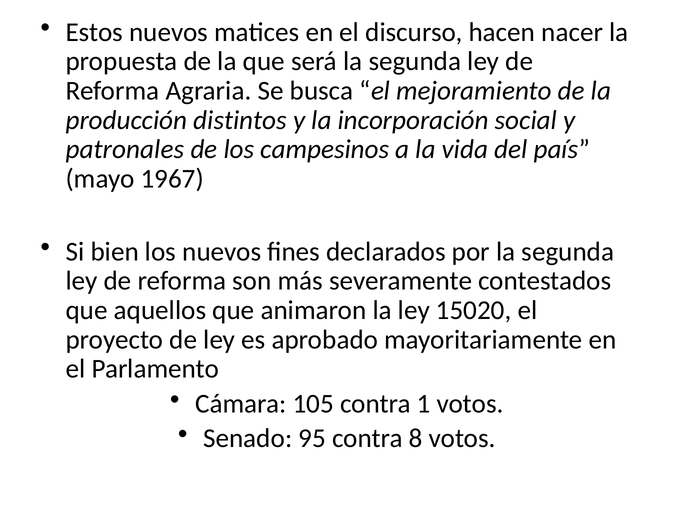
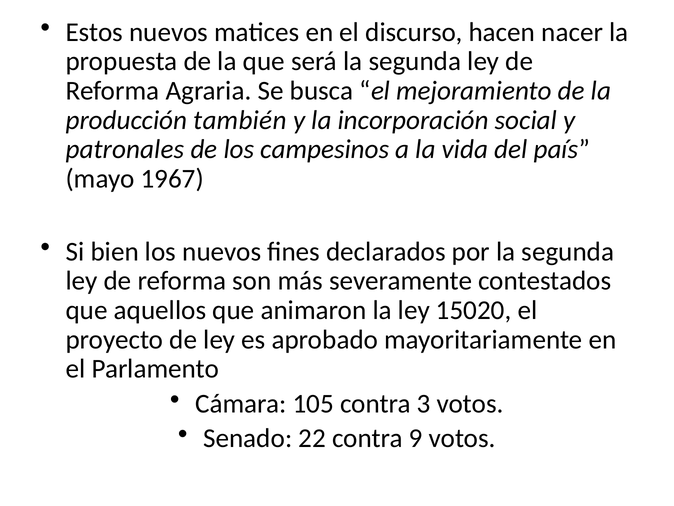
distintos: distintos -> también
1: 1 -> 3
95: 95 -> 22
8: 8 -> 9
